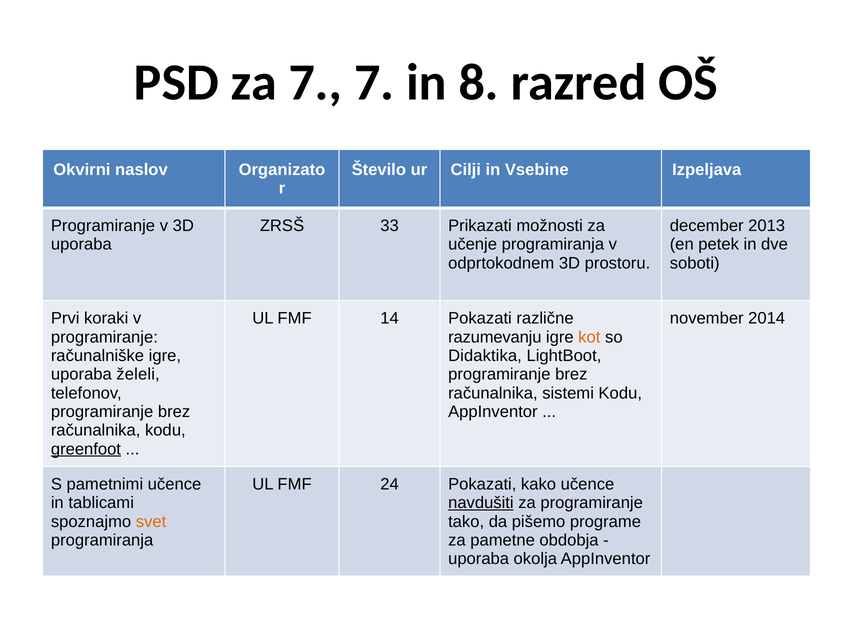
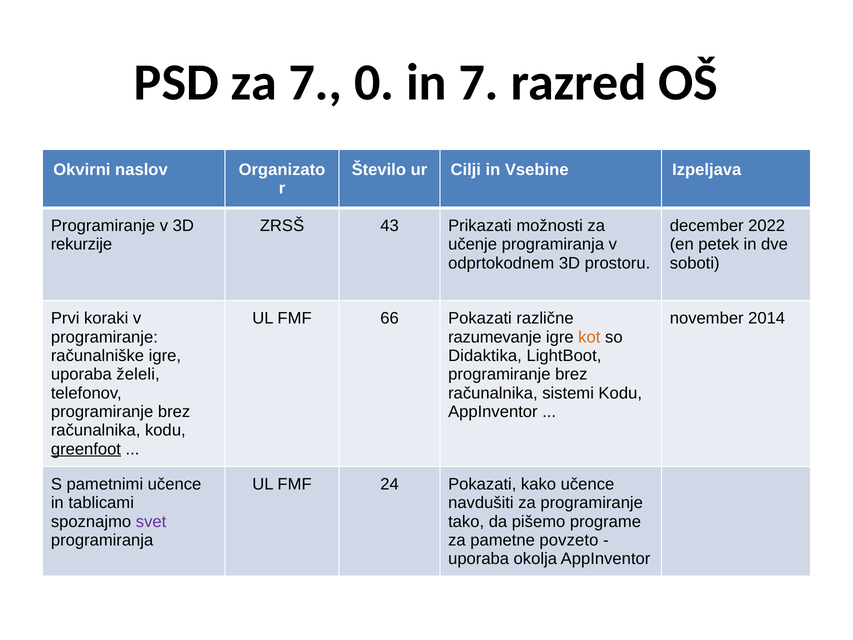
7 7: 7 -> 0
in 8: 8 -> 7
33: 33 -> 43
2013: 2013 -> 2022
uporaba at (81, 244): uporaba -> rekurzije
14: 14 -> 66
razumevanju: razumevanju -> razumevanje
navdušiti underline: present -> none
svet colour: orange -> purple
obdobja: obdobja -> povzeto
